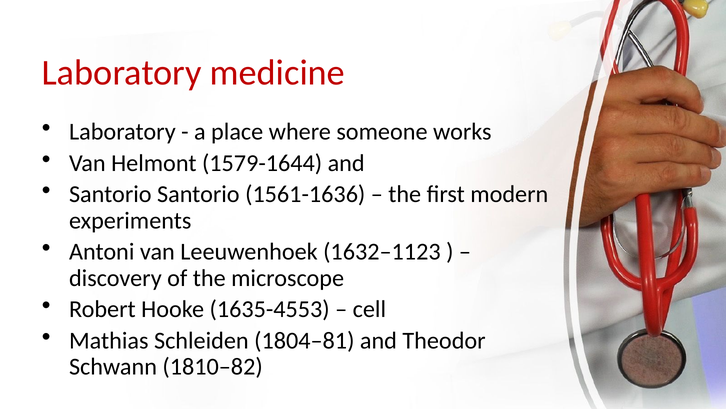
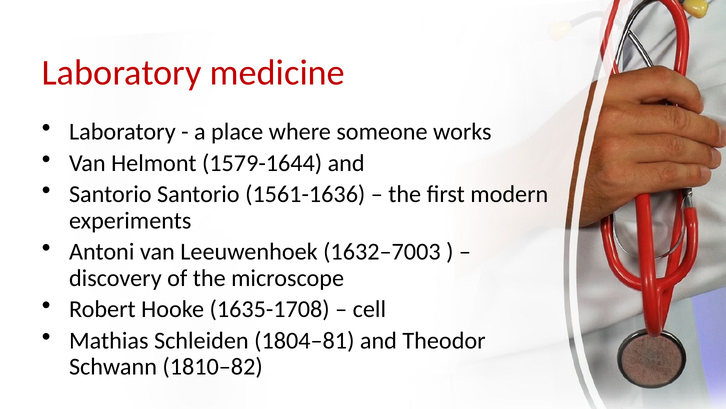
1632–1123: 1632–1123 -> 1632–7003
1635-4553: 1635-4553 -> 1635-1708
